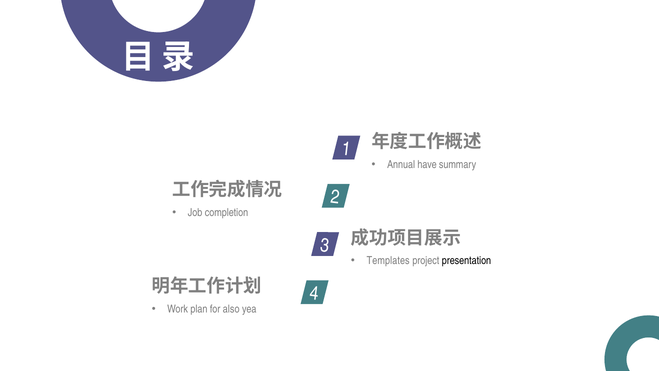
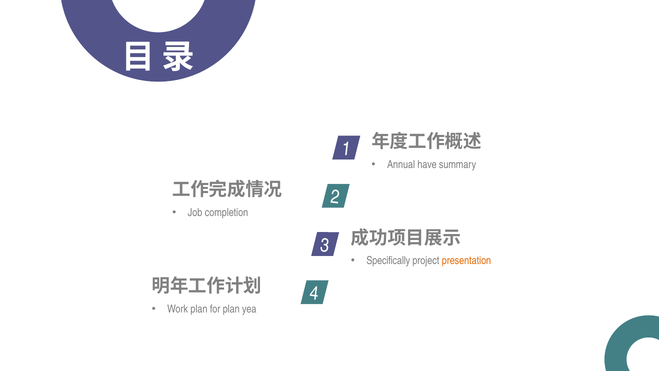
Templates: Templates -> Specifically
presentation colour: black -> orange
for also: also -> plan
